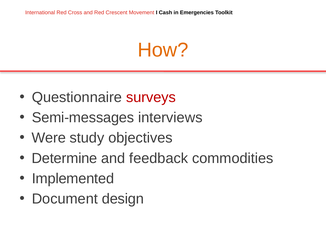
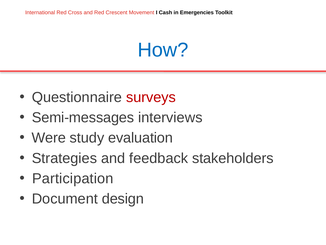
How colour: orange -> blue
objectives: objectives -> evaluation
Determine: Determine -> Strategies
commodities: commodities -> stakeholders
Implemented: Implemented -> Participation
